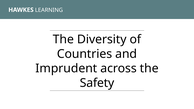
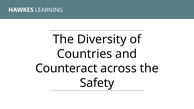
Imprudent: Imprudent -> Counteract
